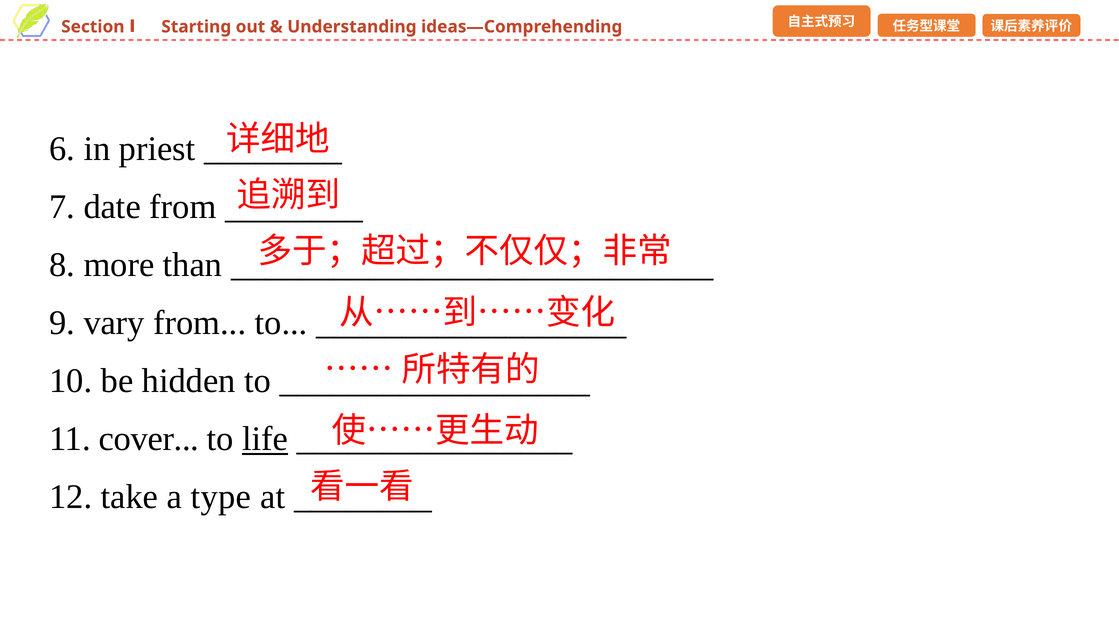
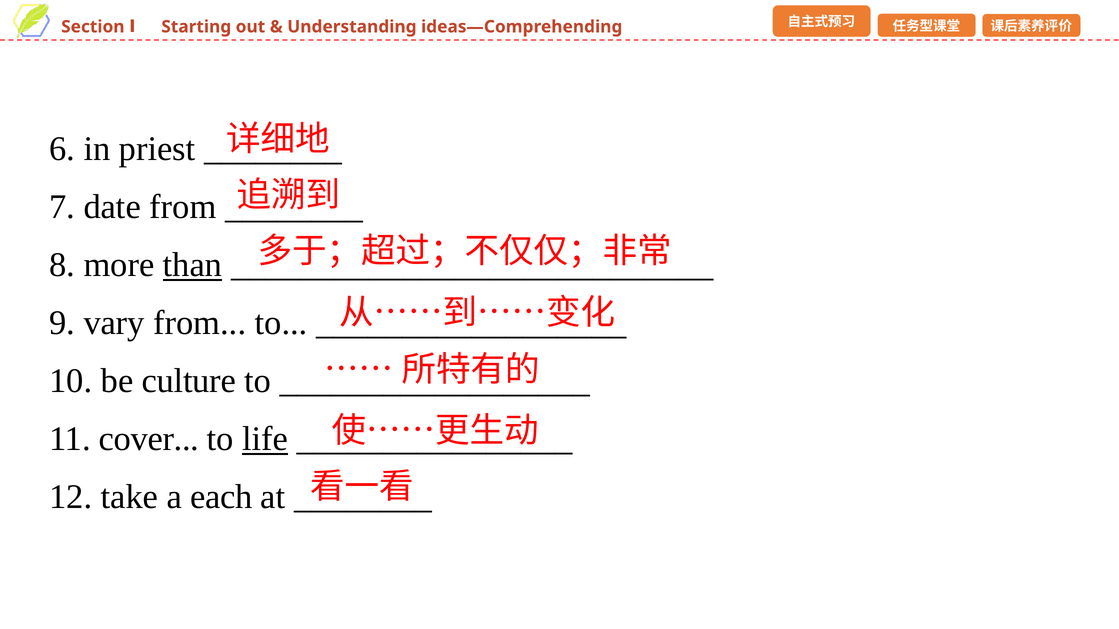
than underline: none -> present
hidden: hidden -> culture
type: type -> each
